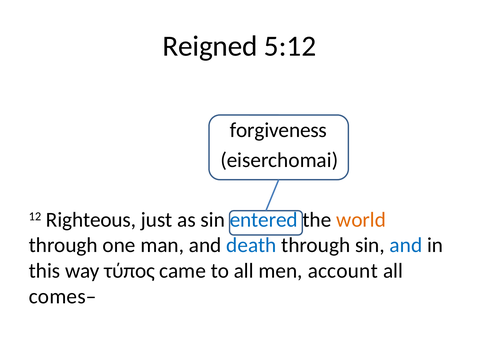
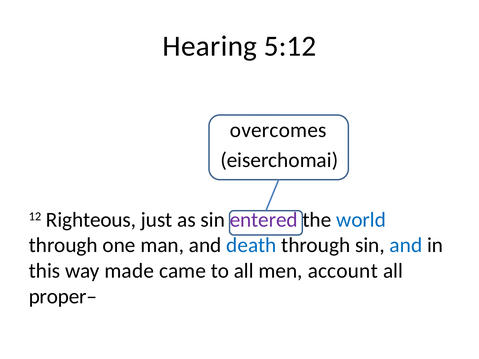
Reigned: Reigned -> Hearing
forgiveness: forgiveness -> overcomes
entered colour: blue -> purple
world colour: orange -> blue
τύπος: τύπος -> made
comes–: comes– -> proper–
